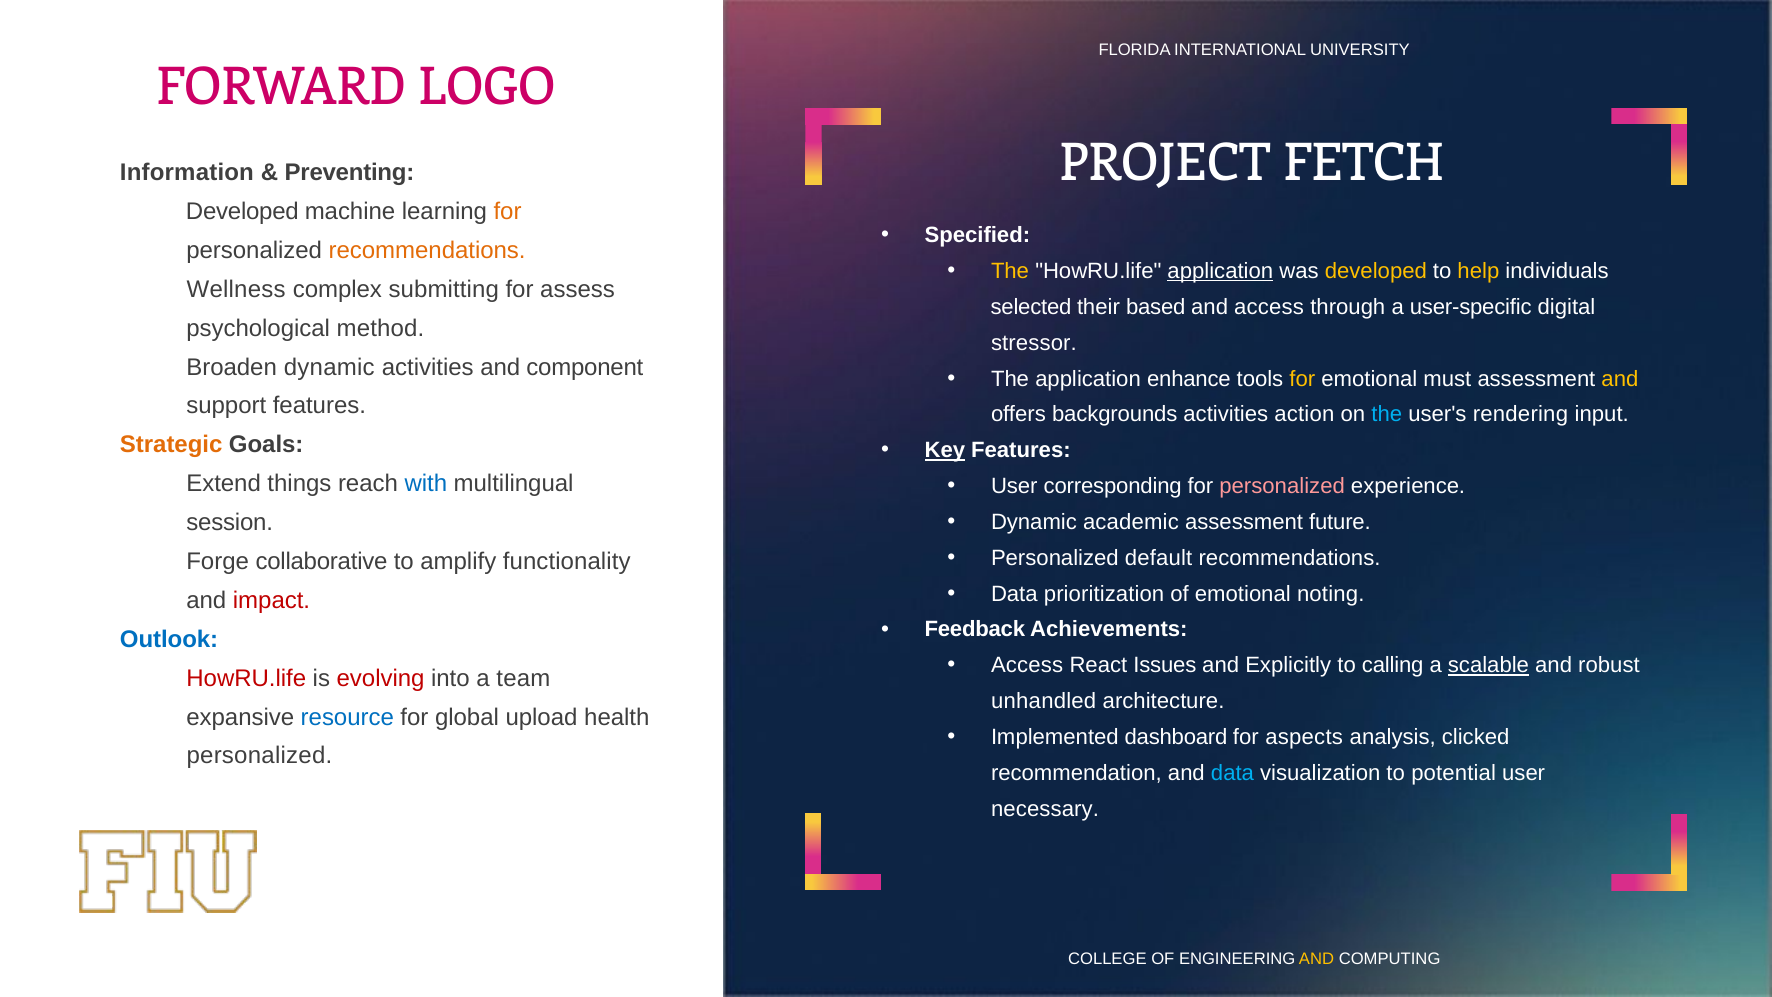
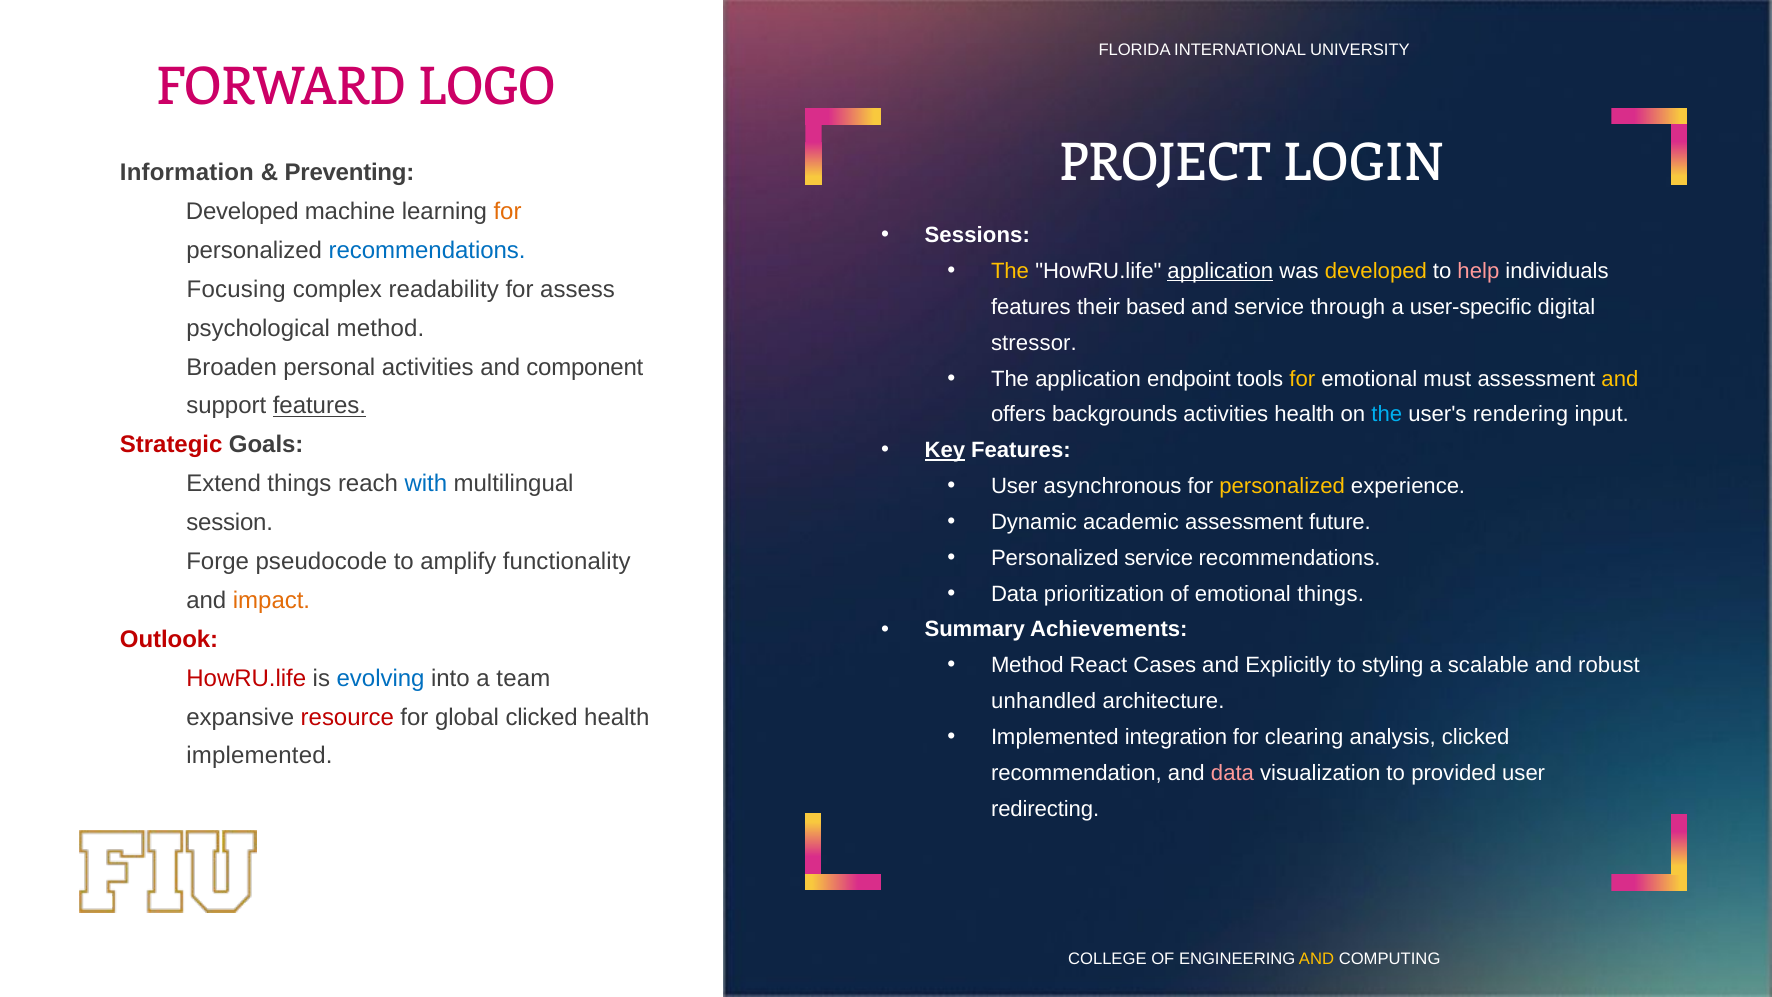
FETCH: FETCH -> LOGIN
Specified: Specified -> Sessions
recommendations at (427, 250) colour: orange -> blue
help colour: yellow -> pink
Wellness: Wellness -> Focusing
submitting: submitting -> readability
selected at (1031, 307): selected -> features
and access: access -> service
Broaden dynamic: dynamic -> personal
enhance: enhance -> endpoint
features at (319, 406) underline: none -> present
activities action: action -> health
Strategic colour: orange -> red
corresponding: corresponding -> asynchronous
personalized at (1282, 486) colour: pink -> yellow
Personalized default: default -> service
collaborative: collaborative -> pseudocode
emotional noting: noting -> things
impact colour: red -> orange
Feedback: Feedback -> Summary
Outlook colour: blue -> red
Access at (1027, 665): Access -> Method
Issues: Issues -> Cases
calling: calling -> styling
scalable underline: present -> none
evolving colour: red -> blue
resource colour: blue -> red
global upload: upload -> clicked
dashboard: dashboard -> integration
aspects: aspects -> clearing
personalized at (259, 756): personalized -> implemented
data at (1233, 773) colour: light blue -> pink
potential: potential -> provided
necessary: necessary -> redirecting
